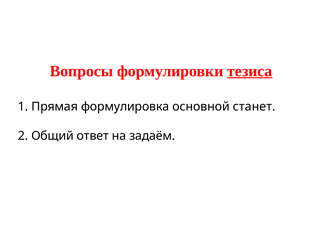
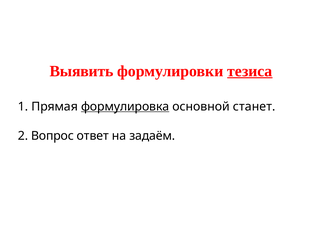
Вопросы: Вопросы -> Выявить
формулировка underline: none -> present
Общий: Общий -> Вопрос
